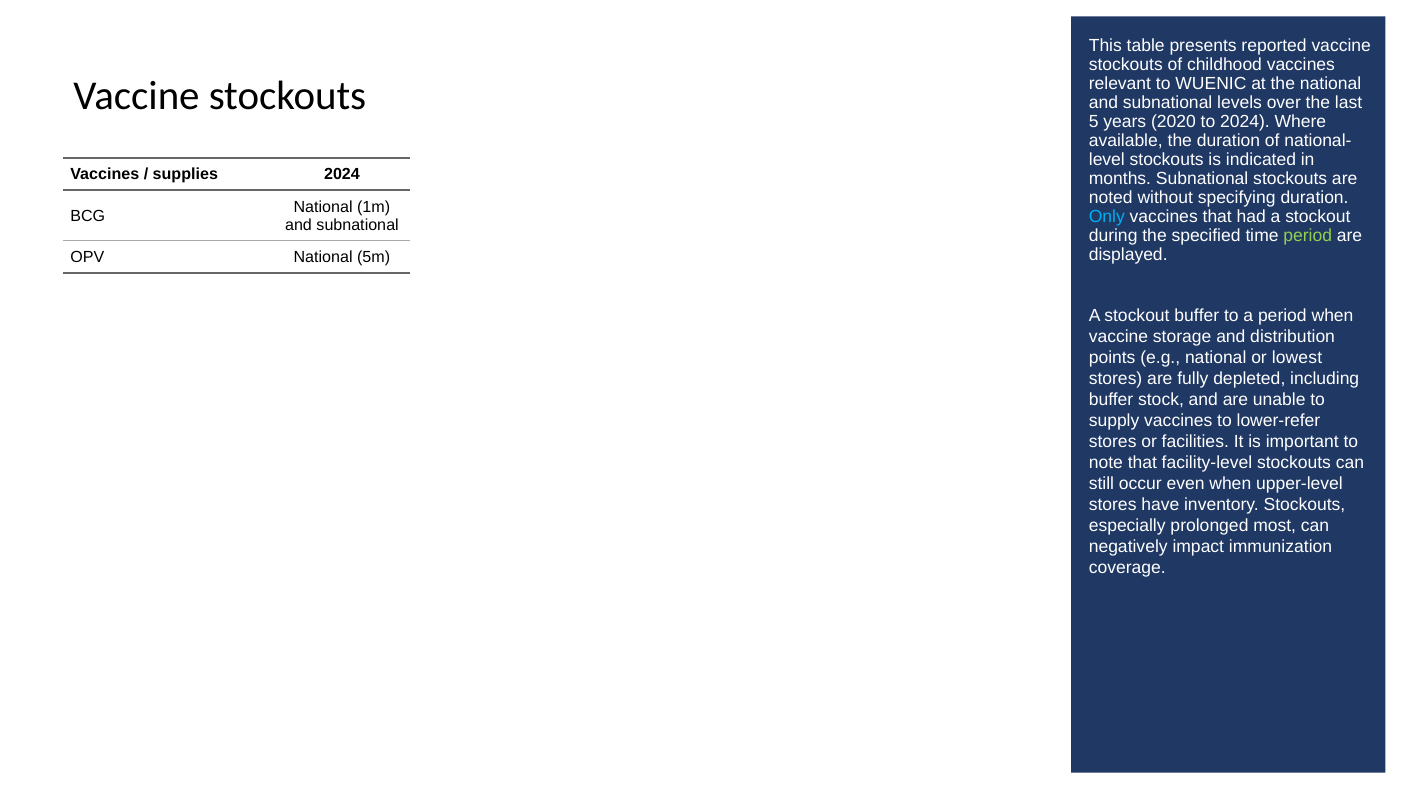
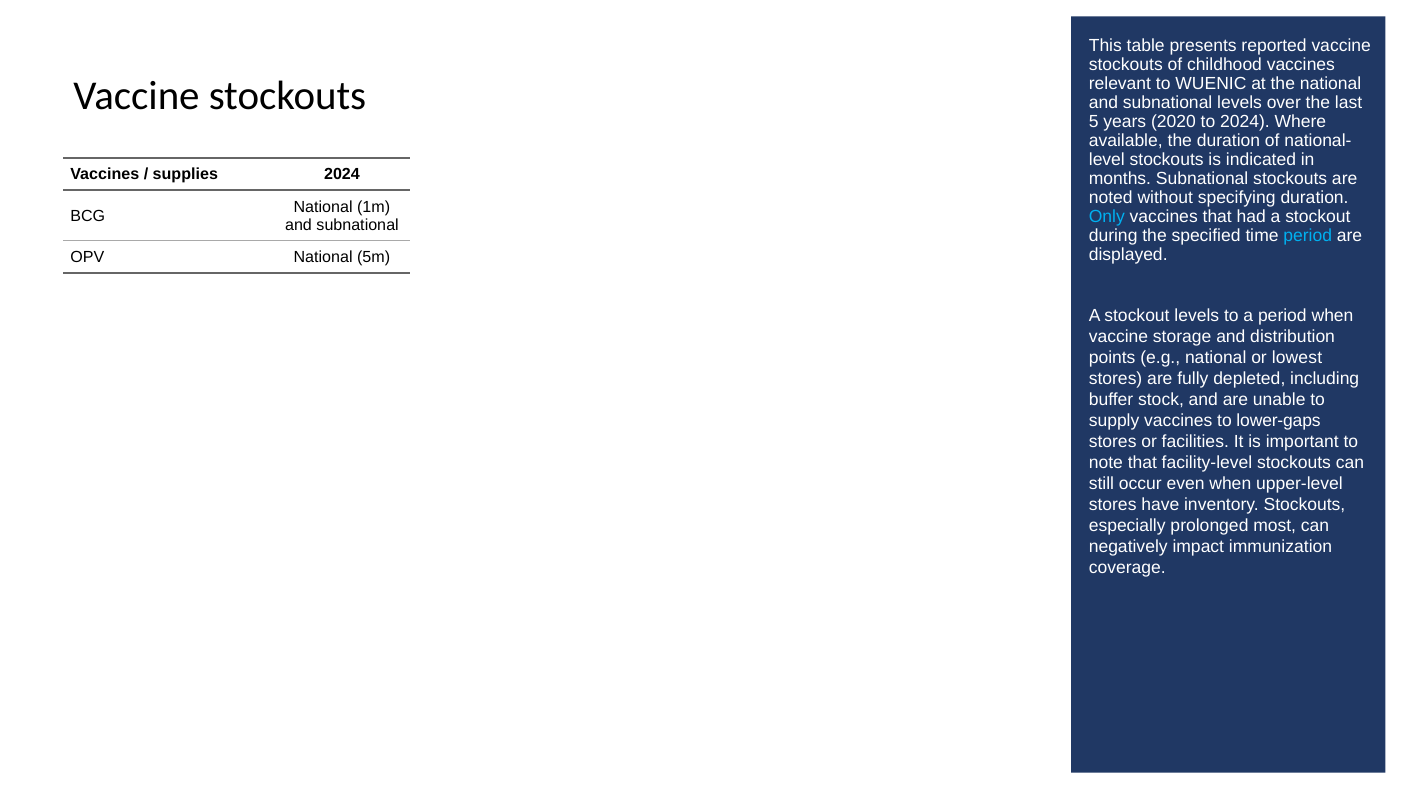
period at (1308, 235) colour: light green -> light blue
stockout buffer: buffer -> levels
lower-refer: lower-refer -> lower-gaps
